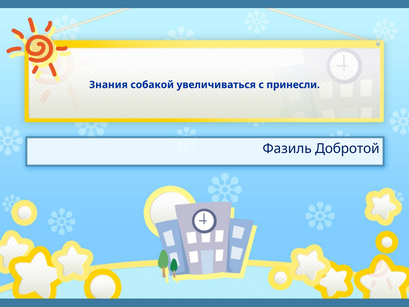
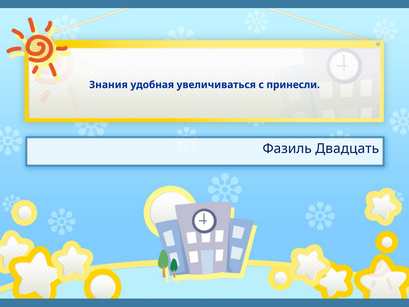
собакой: собакой -> удобная
Добротой: Добротой -> Двадцать
